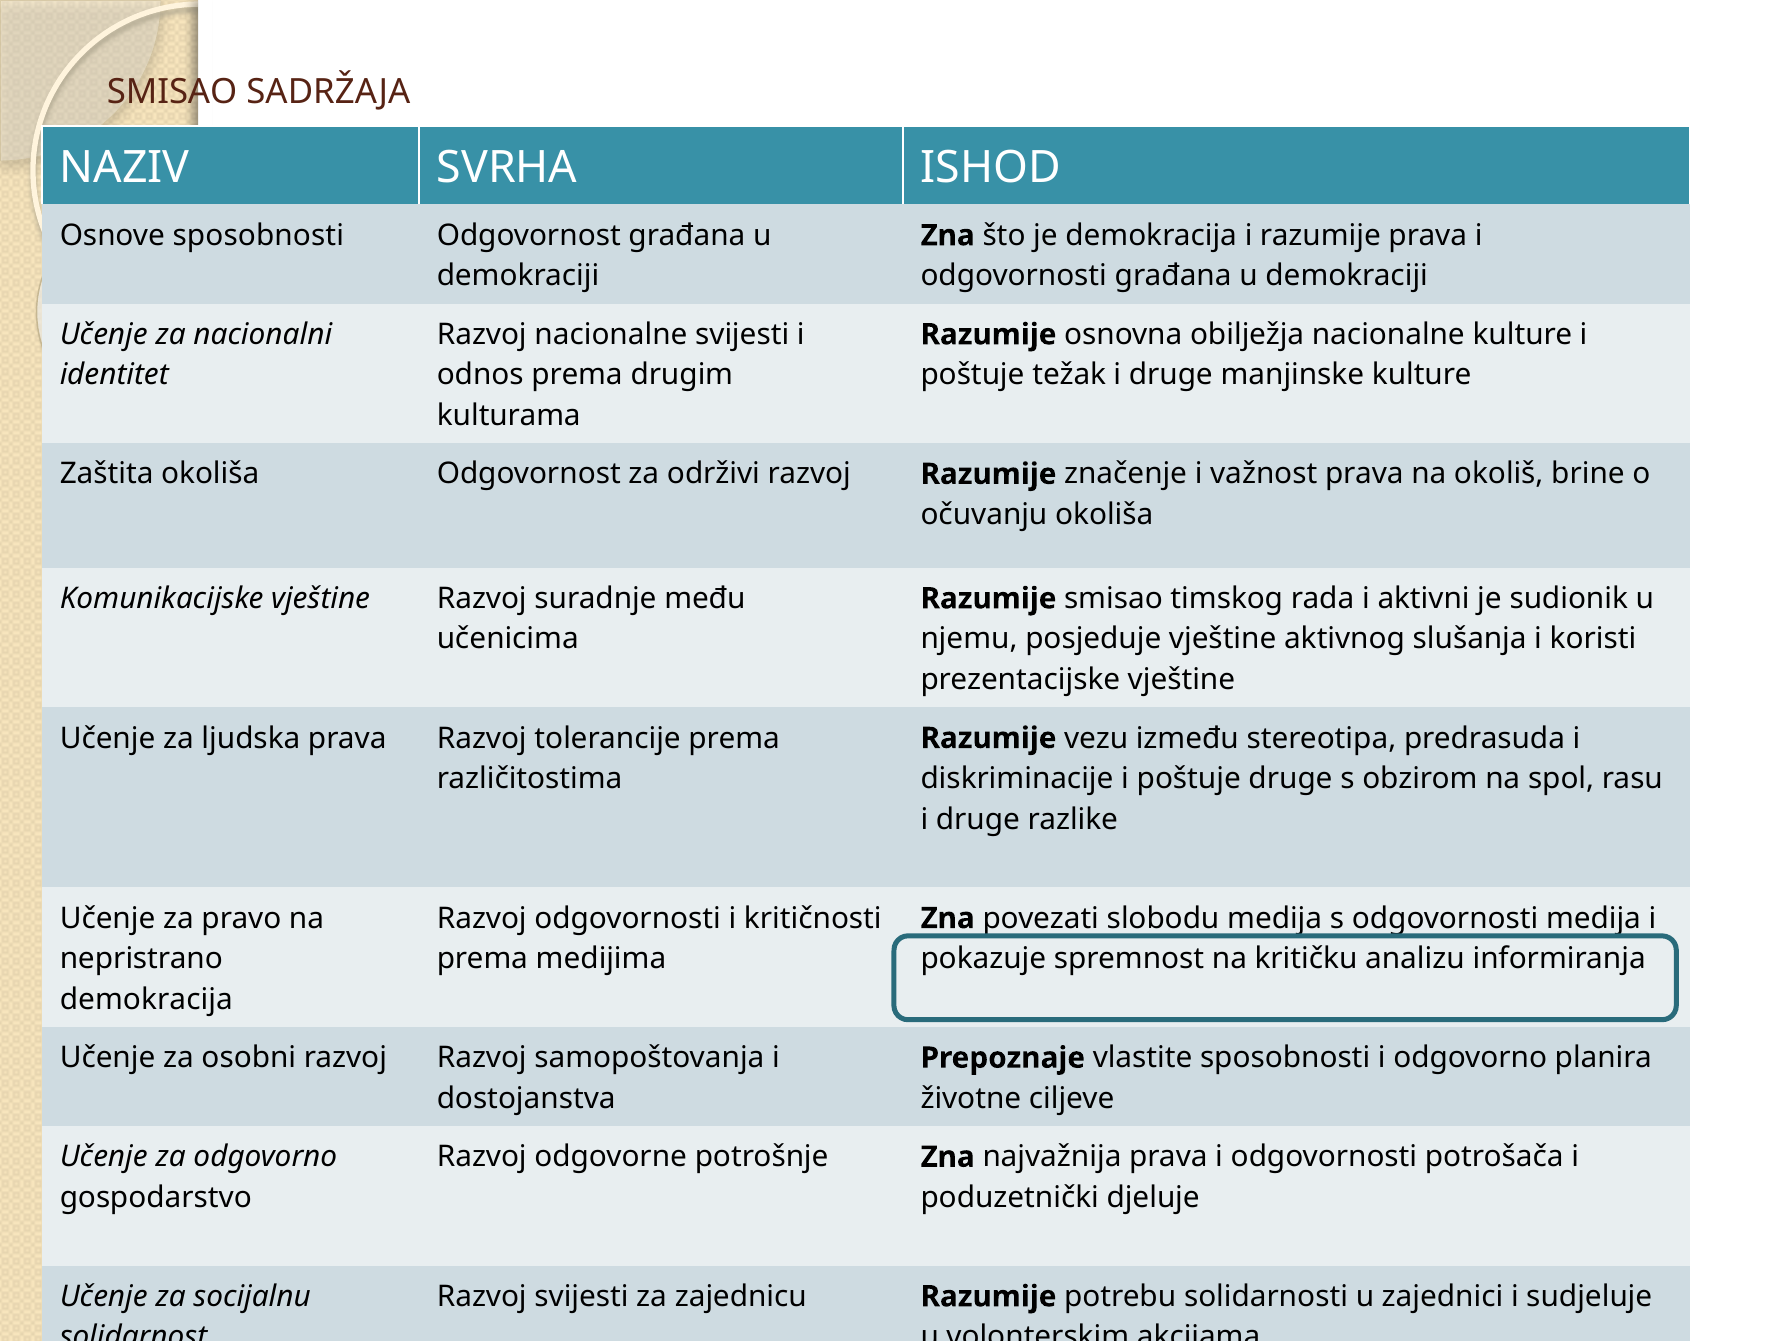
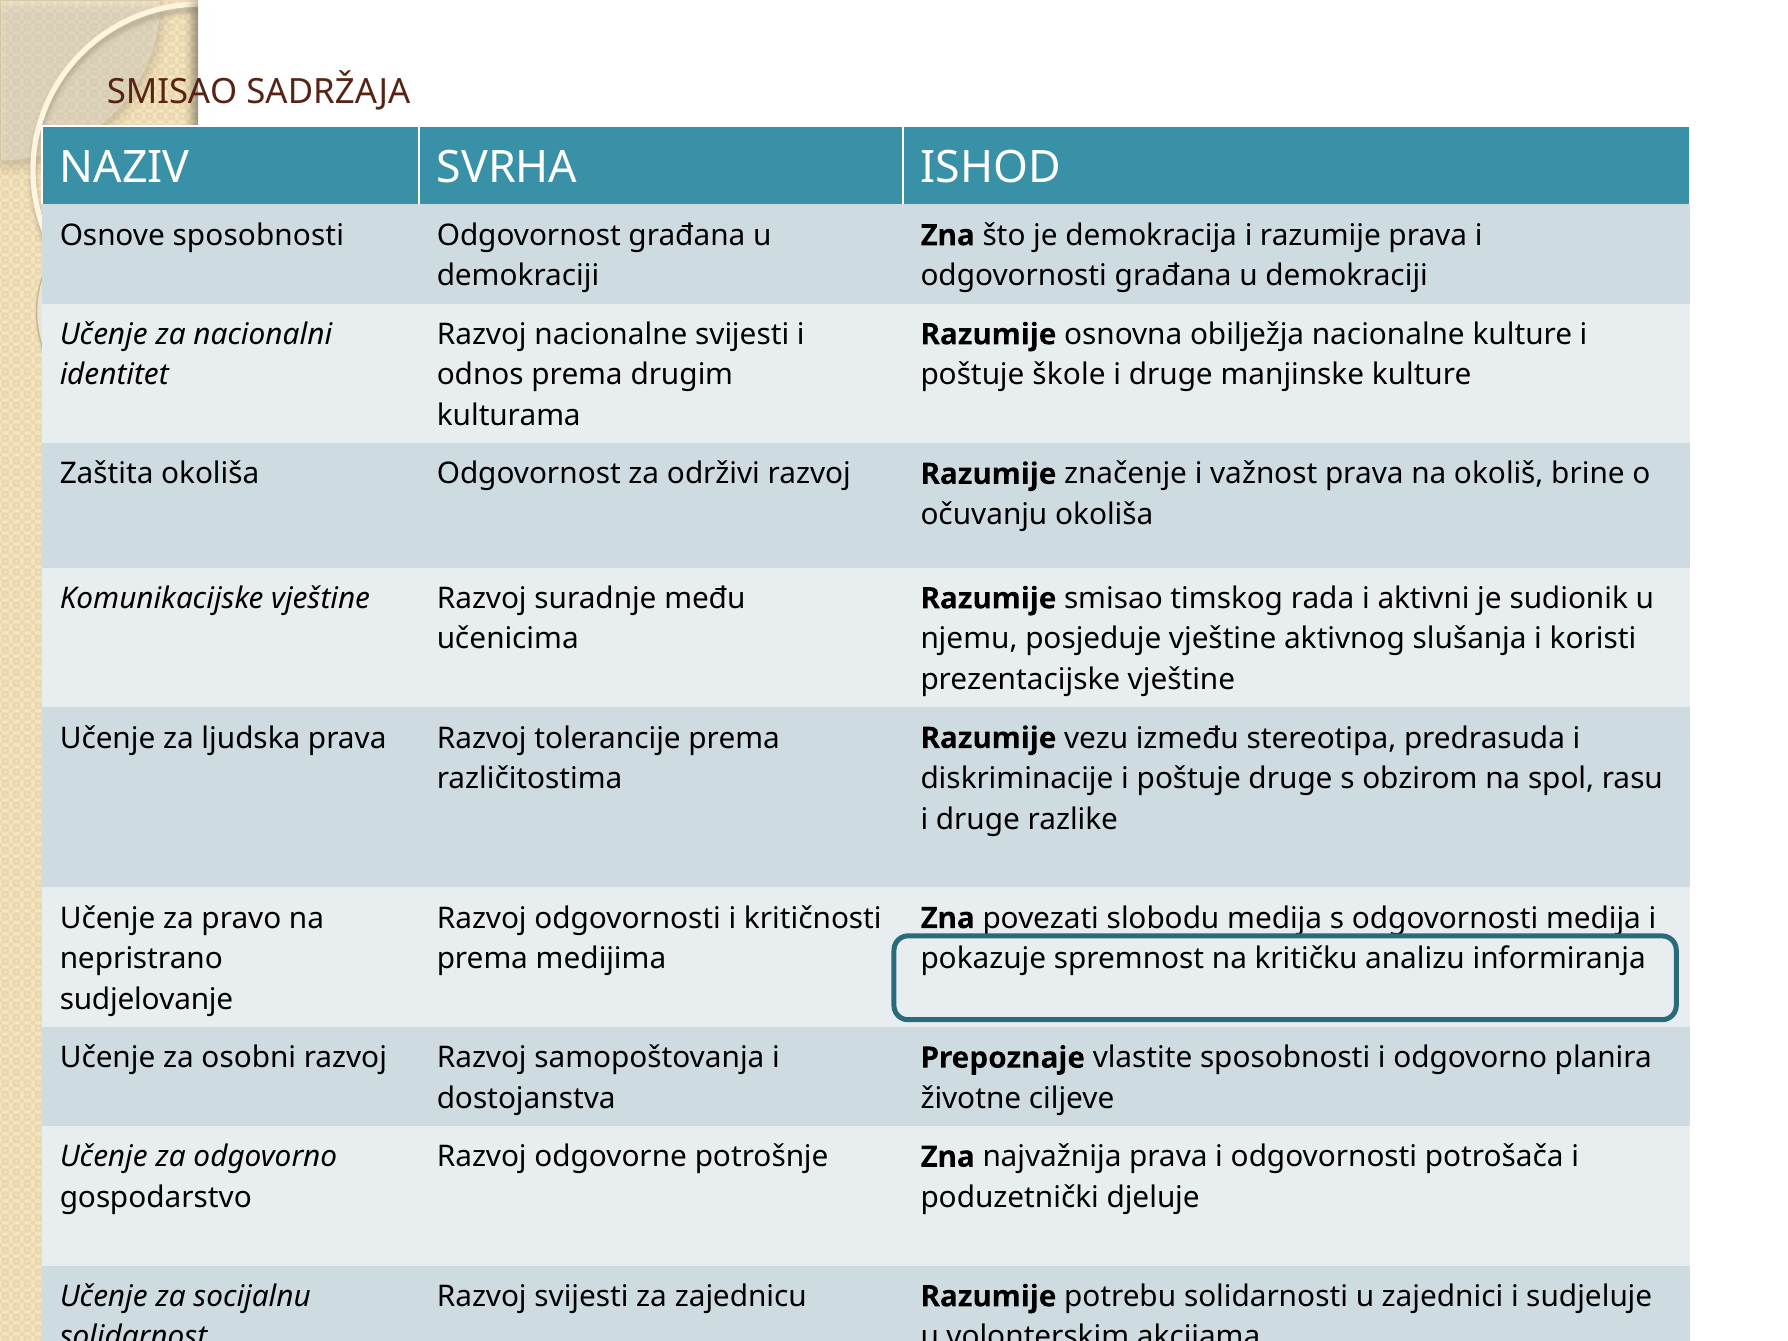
težak: težak -> škole
demokracija at (146, 999): demokracija -> sudjelovanje
